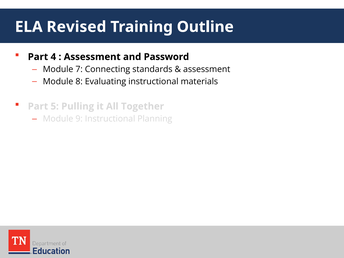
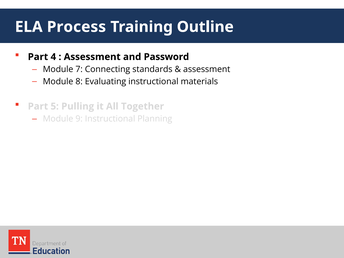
Revised: Revised -> Process
